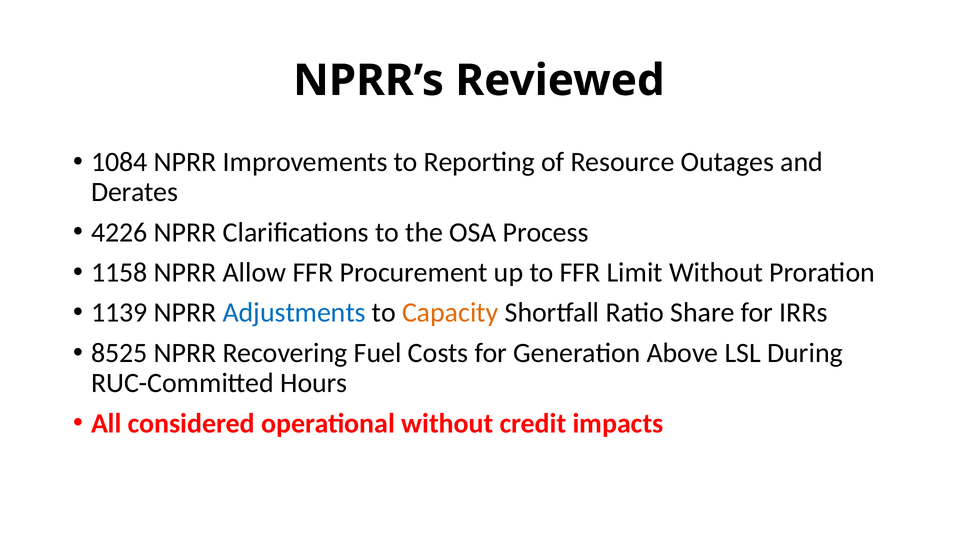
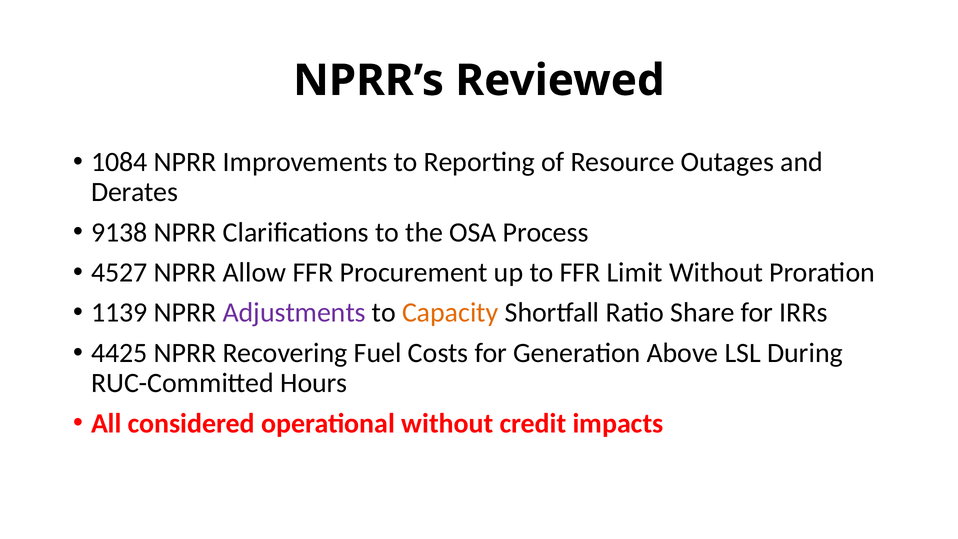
4226: 4226 -> 9138
1158: 1158 -> 4527
Adjustments colour: blue -> purple
8525: 8525 -> 4425
